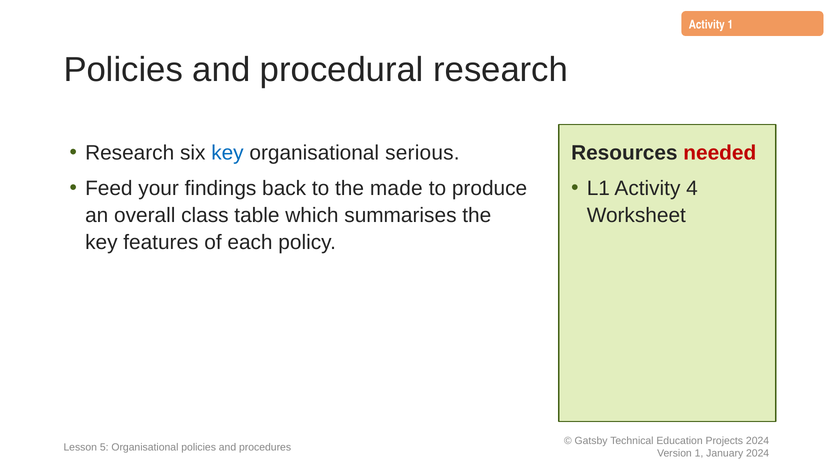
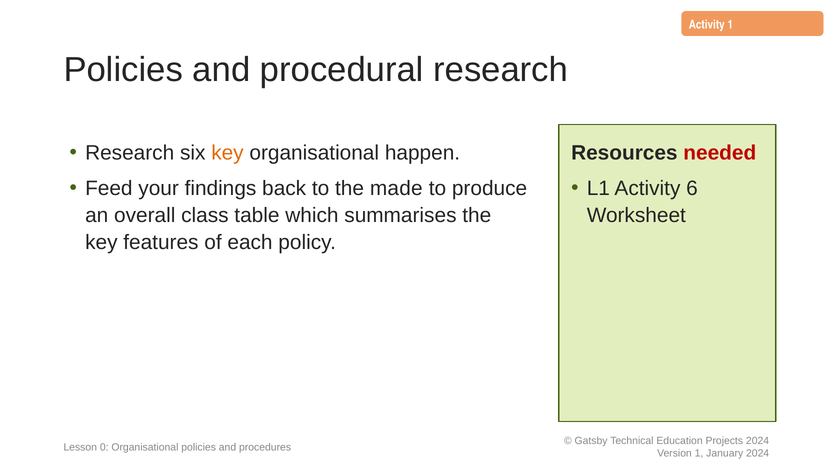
key at (227, 153) colour: blue -> orange
serious: serious -> happen
4: 4 -> 6
5: 5 -> 0
